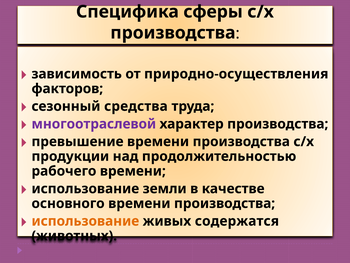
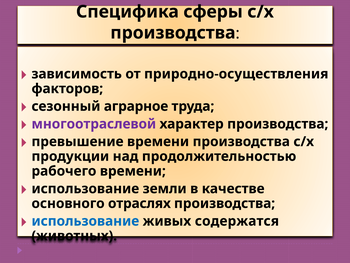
средства: средства -> аграрное
основного времени: времени -> отраслях
использование at (85, 221) colour: orange -> blue
